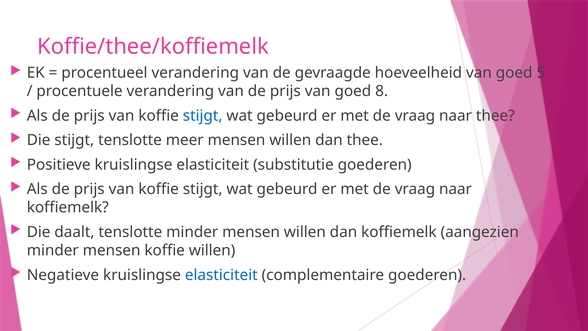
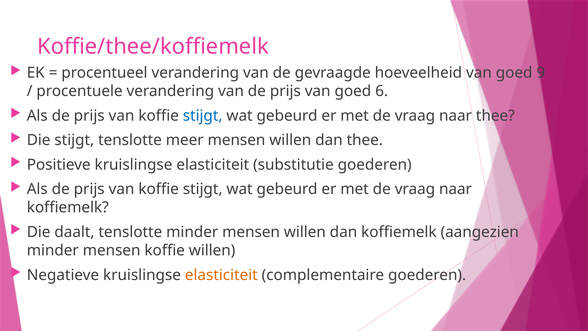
5: 5 -> 9
8: 8 -> 6
elasticiteit at (221, 275) colour: blue -> orange
